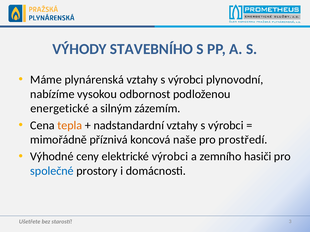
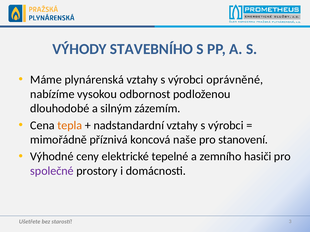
plynovodní: plynovodní -> oprávněné
energetické: energetické -> dlouhodobé
prostředí: prostředí -> stanovení
elektrické výrobci: výrobci -> tepelné
společné colour: blue -> purple
